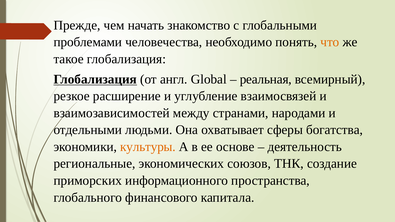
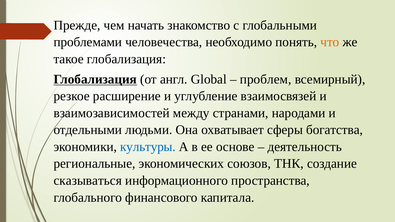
реальная: реальная -> проблем
культуры colour: orange -> blue
приморских: приморских -> сказываться
